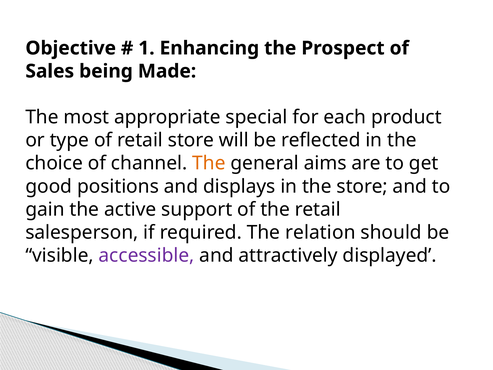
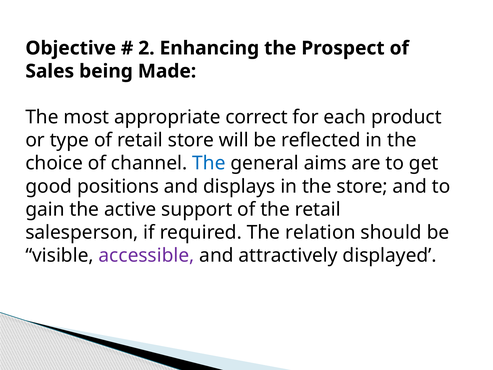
1: 1 -> 2
special: special -> correct
The at (209, 163) colour: orange -> blue
